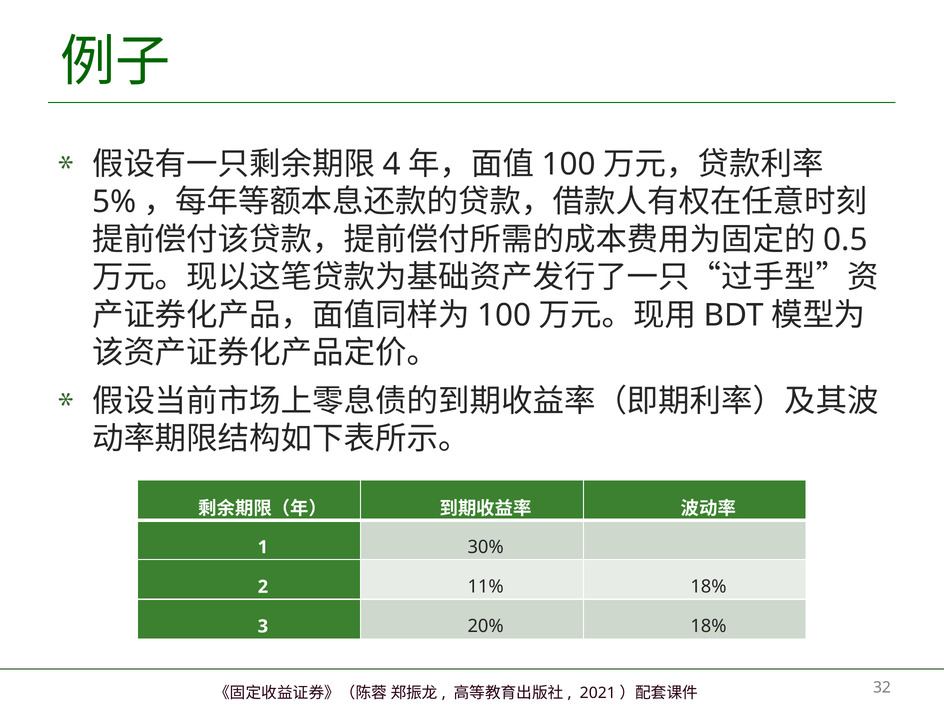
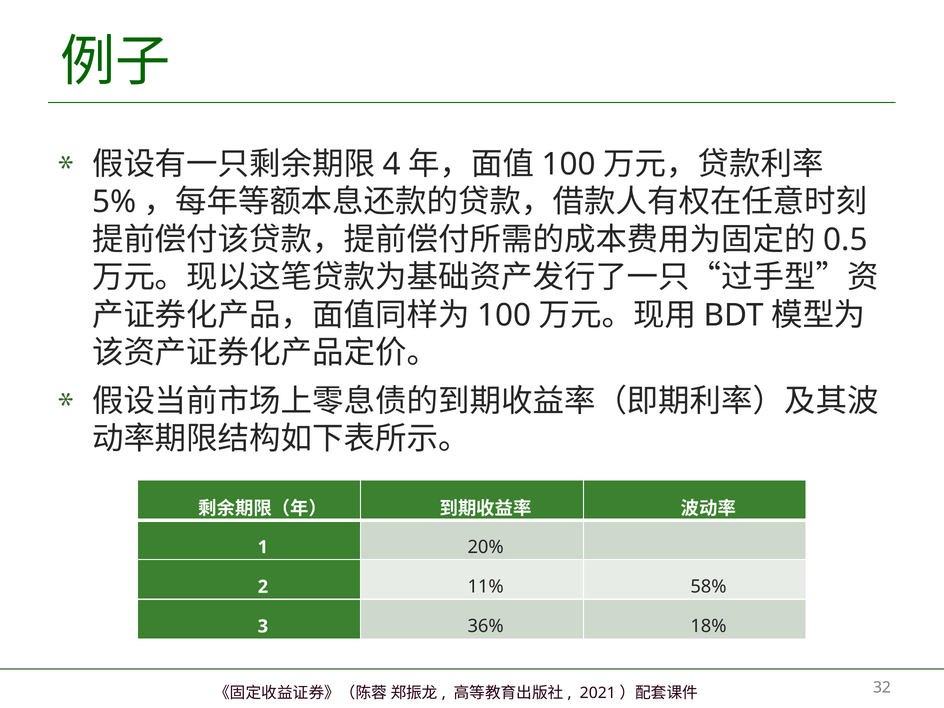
30%: 30% -> 20%
11% 18%: 18% -> 58%
20%: 20% -> 36%
